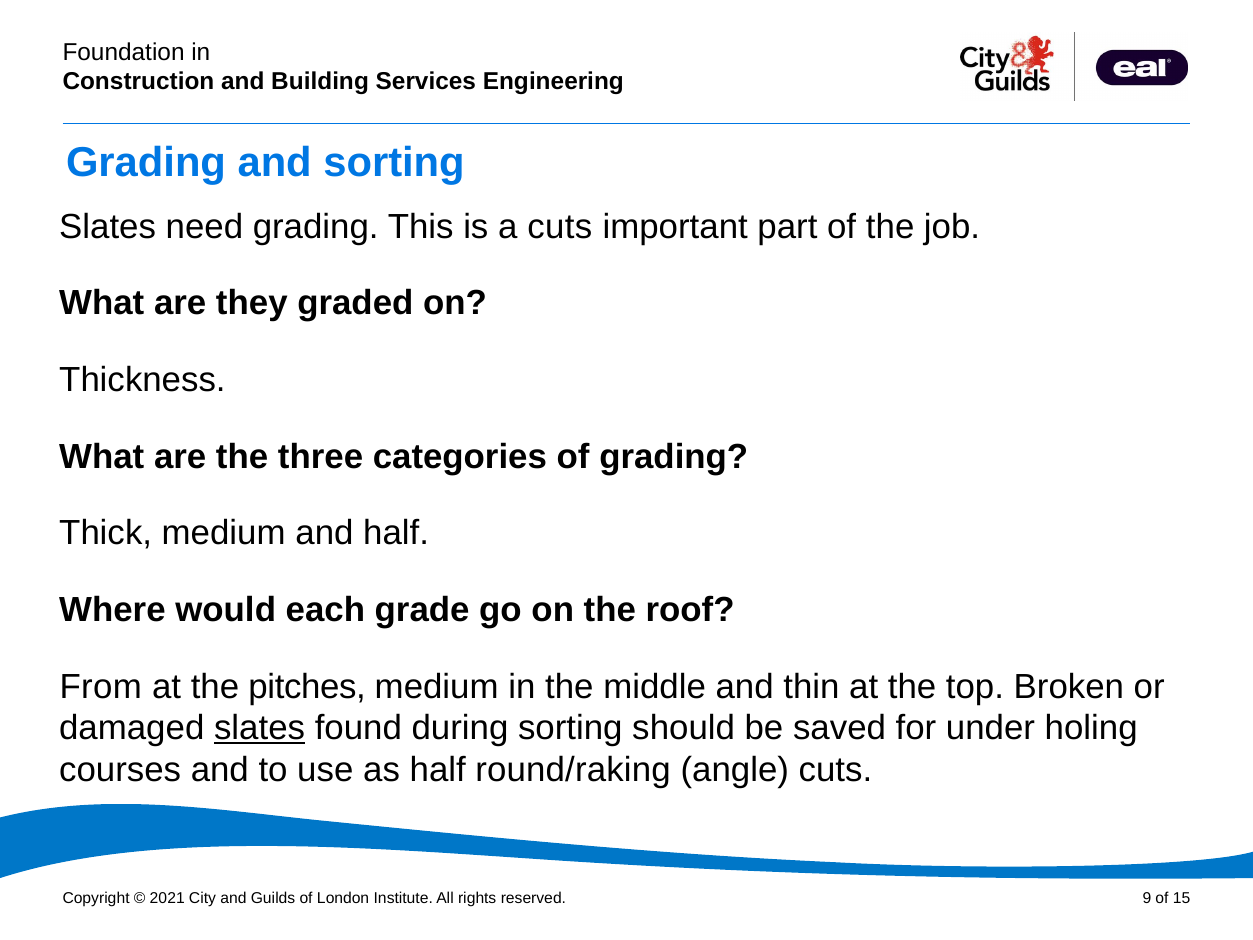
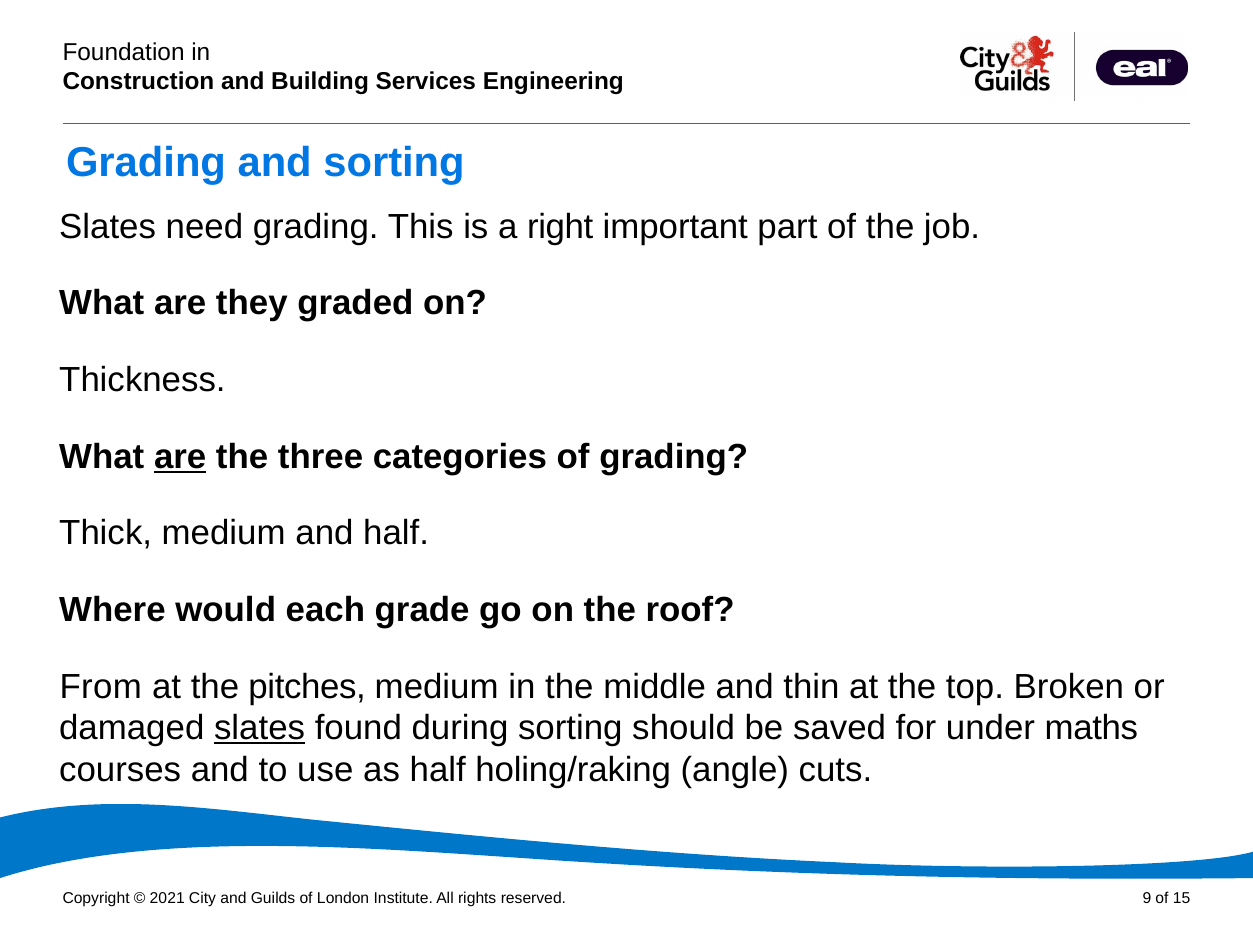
a cuts: cuts -> right
are at (180, 457) underline: none -> present
holing: holing -> maths
round/raking: round/raking -> holing/raking
